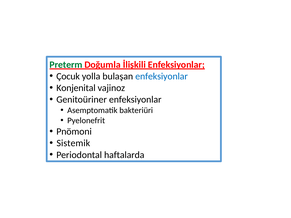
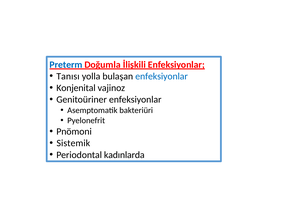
Preterm colour: green -> blue
Çocuk: Çocuk -> Tanısı
haftalarda: haftalarda -> kadınlarda
